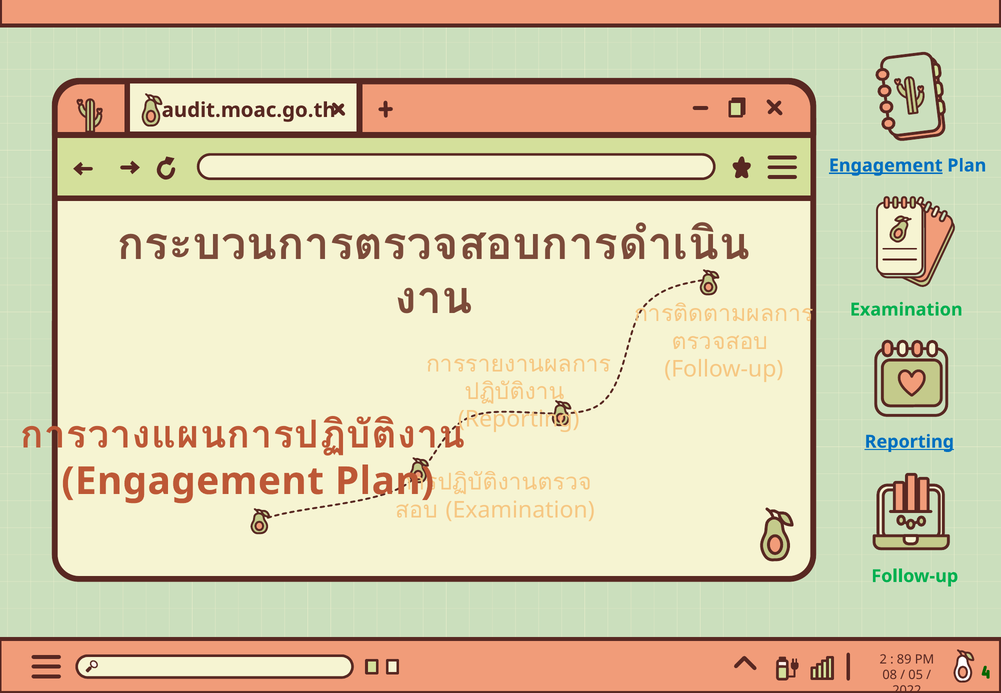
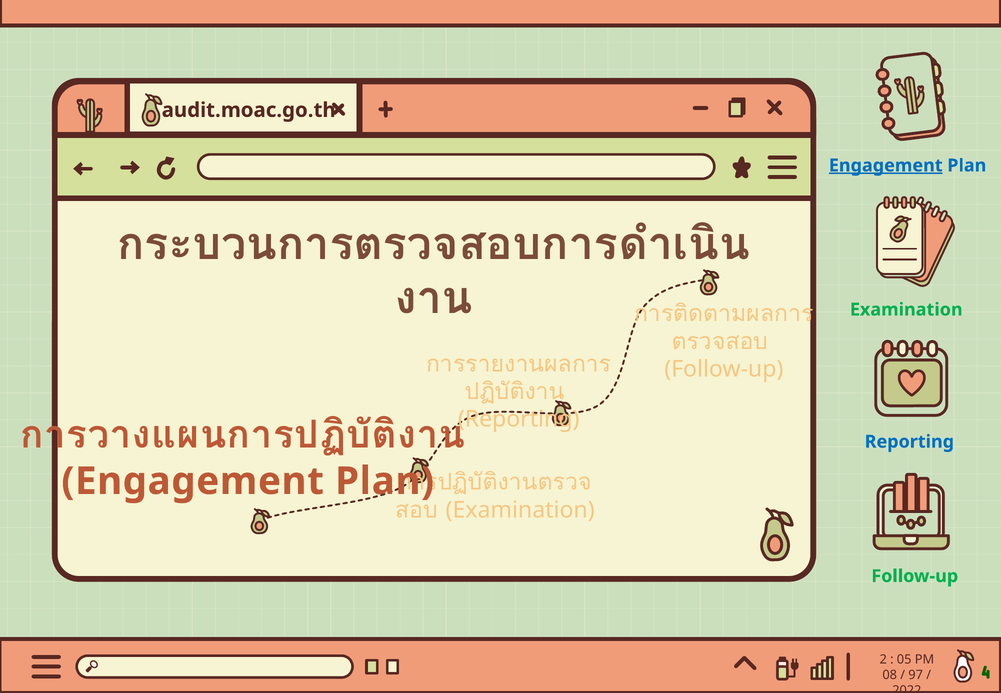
Reporting at (909, 442) underline: present -> none
89: 89 -> 05
05: 05 -> 97
